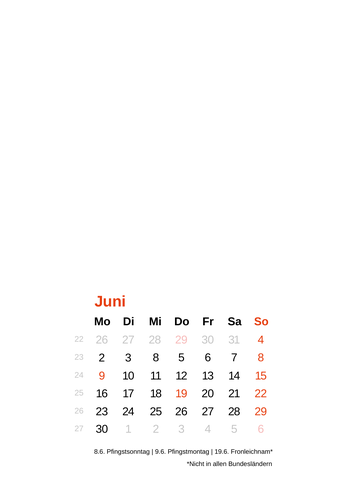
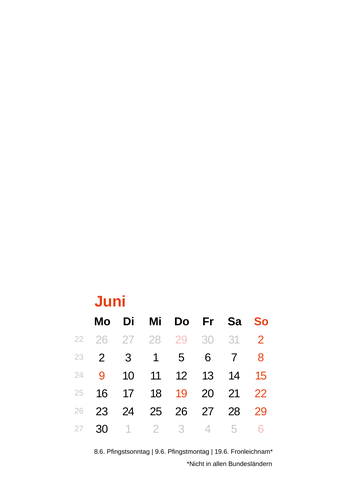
4 at (261, 339): 4 -> 2
3 8: 8 -> 1
